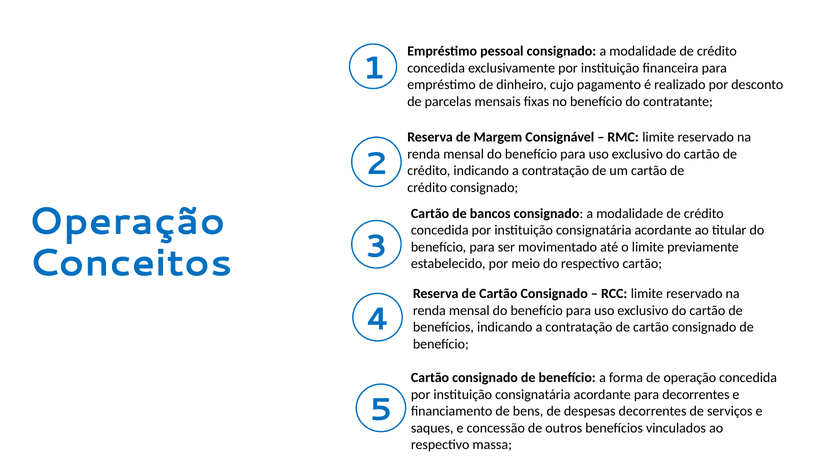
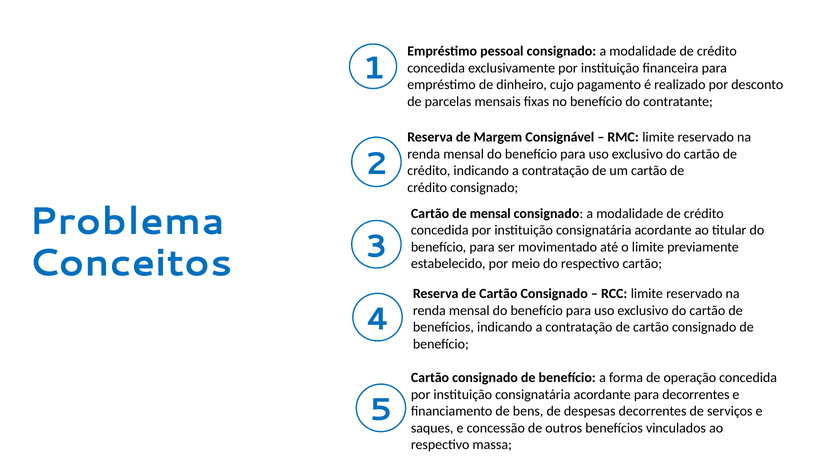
Operação at (127, 222): Operação -> Problema
de bancos: bancos -> mensal
